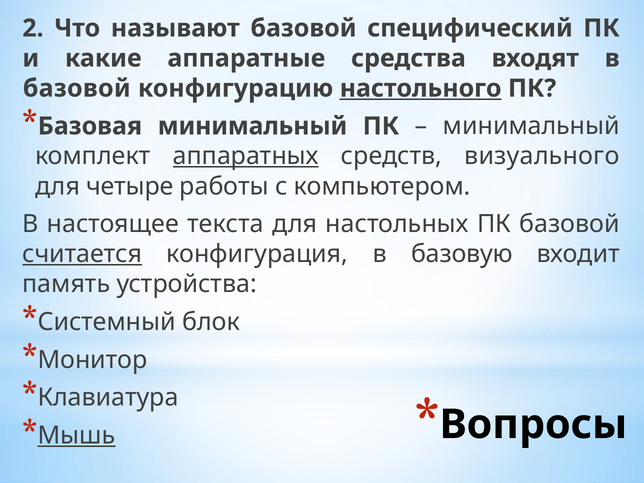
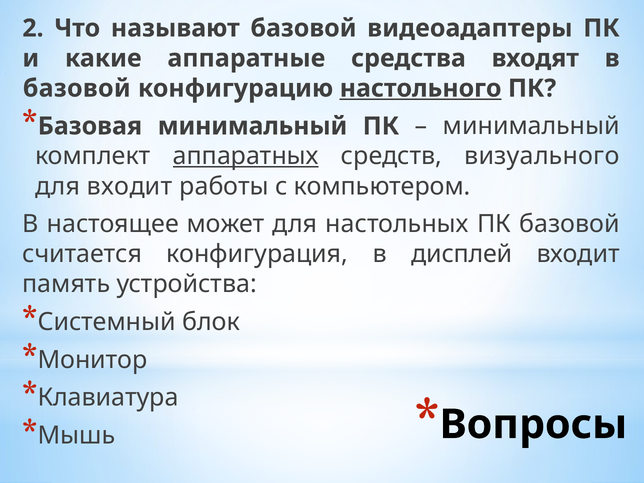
специфический: специфический -> видеоадаптеры
для четыре: четыре -> входит
текста: текста -> может
считается underline: present -> none
базовую: базовую -> дисплей
Мышь underline: present -> none
